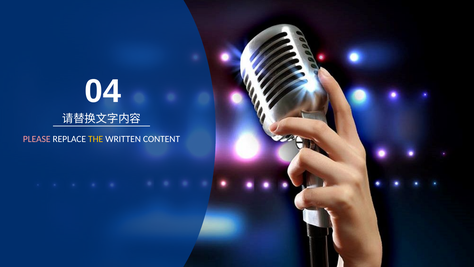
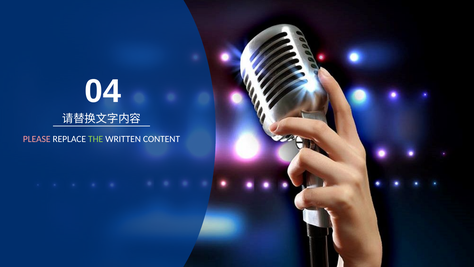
THE colour: yellow -> light green
